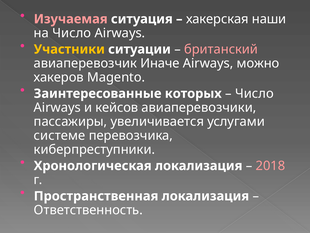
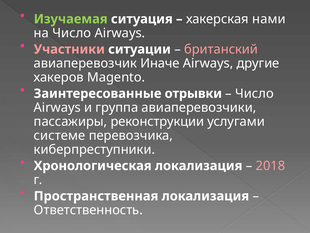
Изучаемая colour: pink -> light green
наши: наши -> нами
Участники colour: yellow -> pink
можно: можно -> другие
которых: которых -> отрывки
кейсов: кейсов -> группа
увеличивается: увеличивается -> реконструкции
